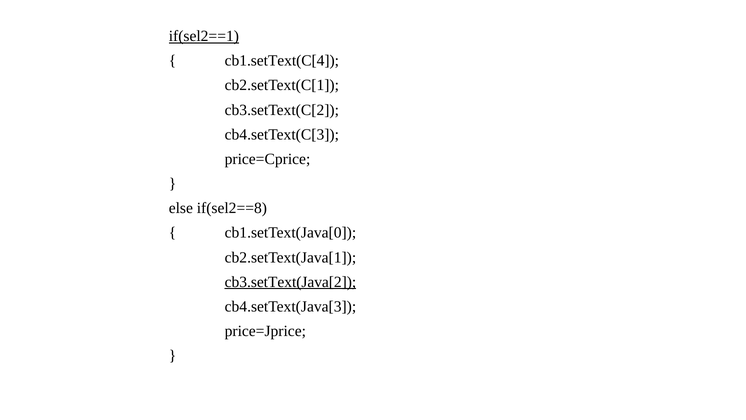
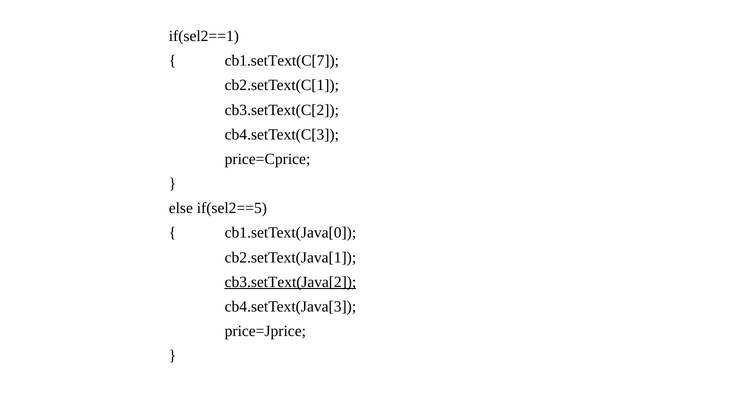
if(sel2==1 underline: present -> none
cb1.setText(C[4: cb1.setText(C[4 -> cb1.setText(C[7
if(sel2==8: if(sel2==8 -> if(sel2==5
